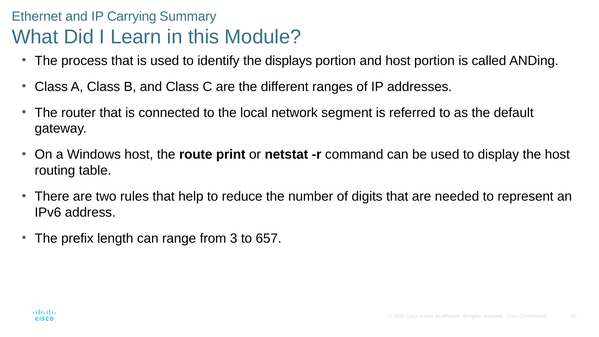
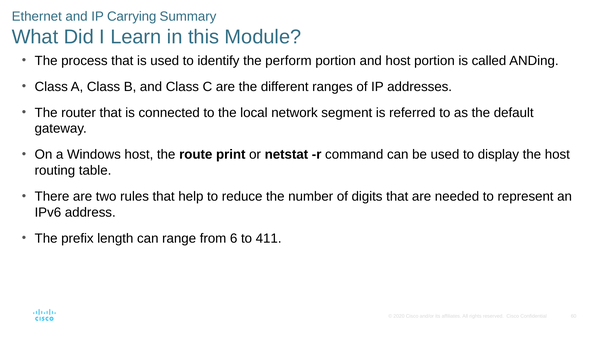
displays: displays -> perform
3: 3 -> 6
657: 657 -> 411
